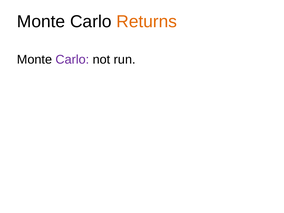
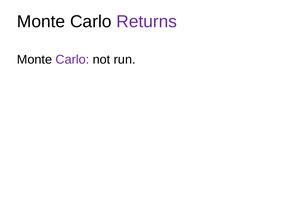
Returns colour: orange -> purple
